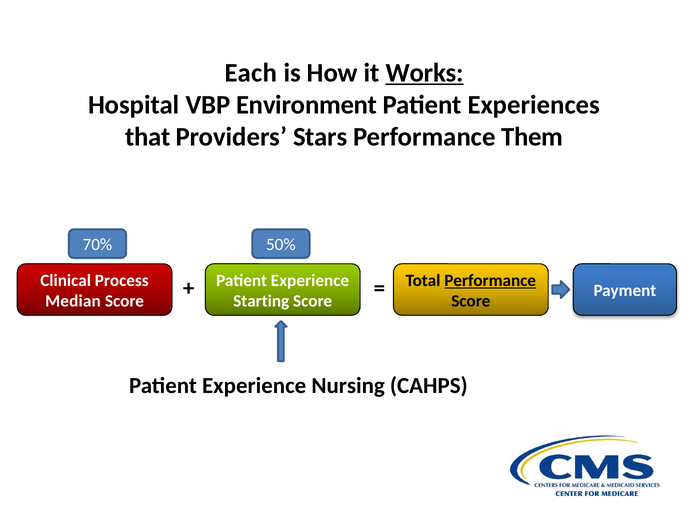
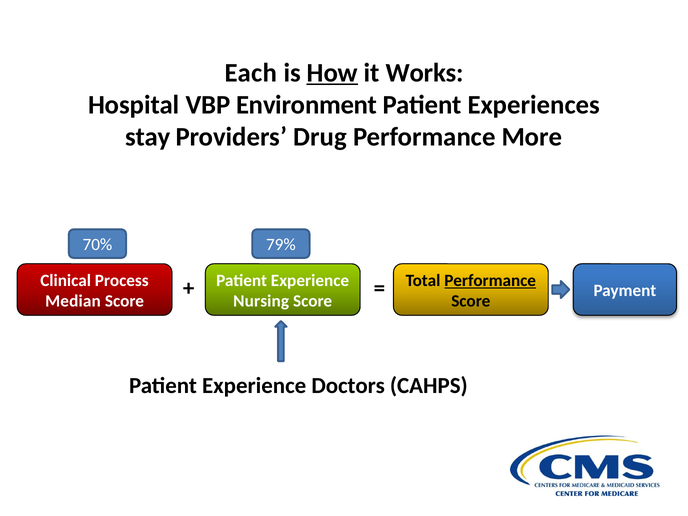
How underline: none -> present
Works underline: present -> none
that: that -> stay
Stars: Stars -> Drug
Them: Them -> More
50%: 50% -> 79%
Starting: Starting -> Nursing
Nursing: Nursing -> Doctors
